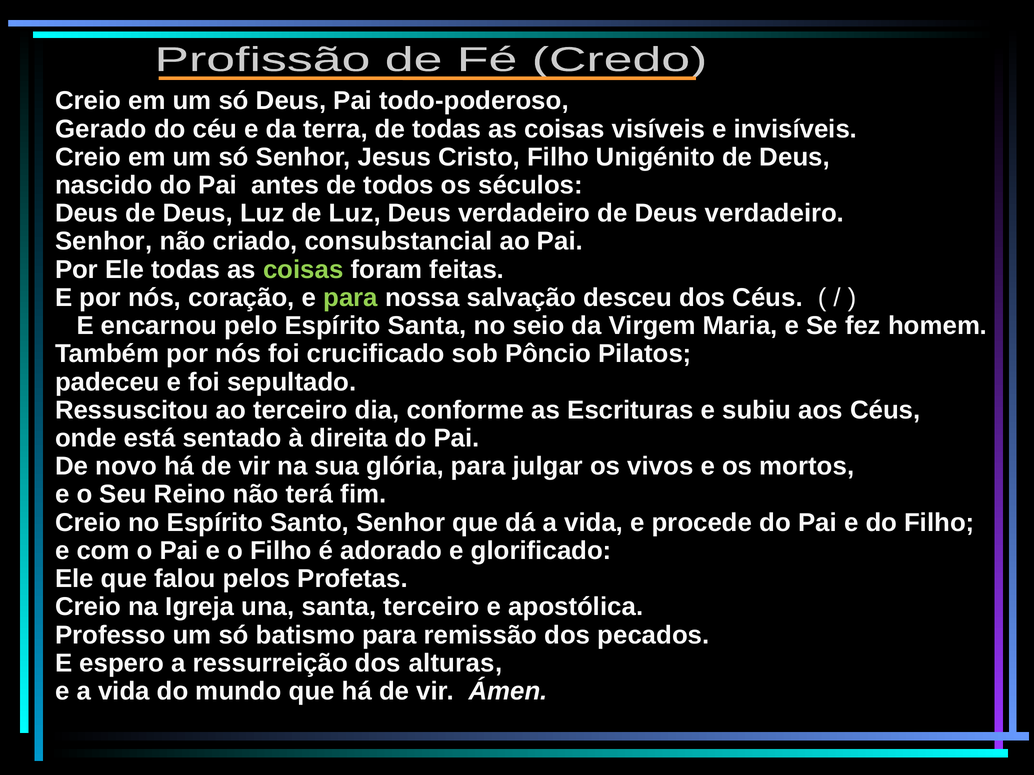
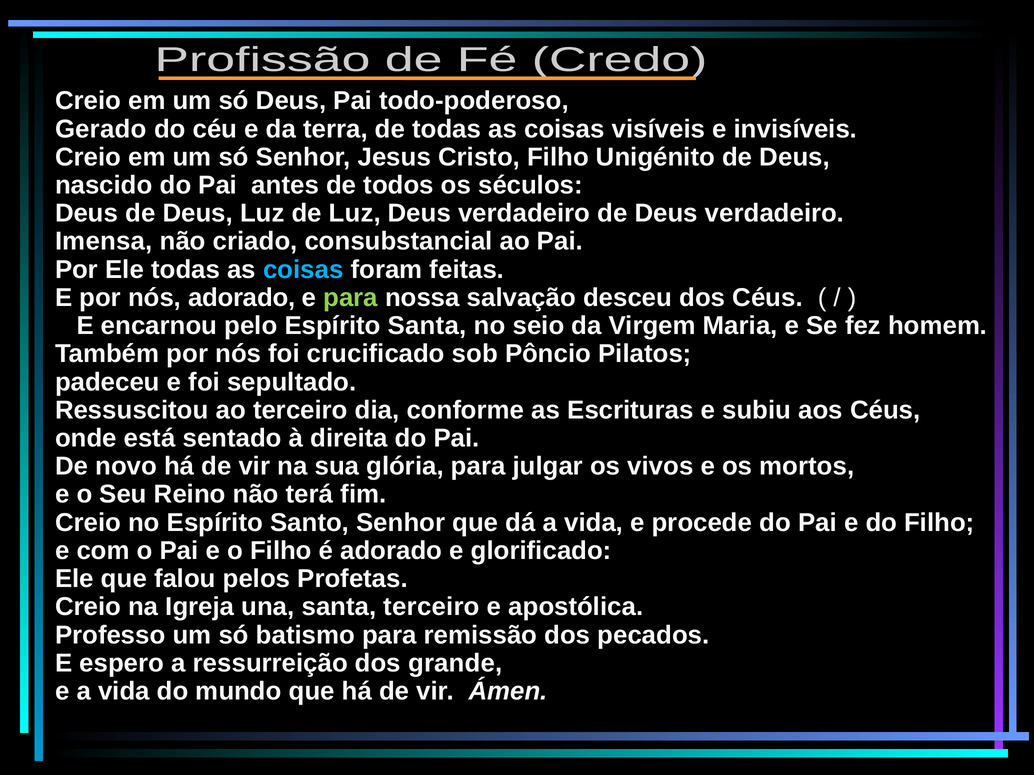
Senhor at (104, 242): Senhor -> Imensa
coisas at (303, 270) colour: light green -> light blue
nós coração: coração -> adorado
alturas: alturas -> grande
